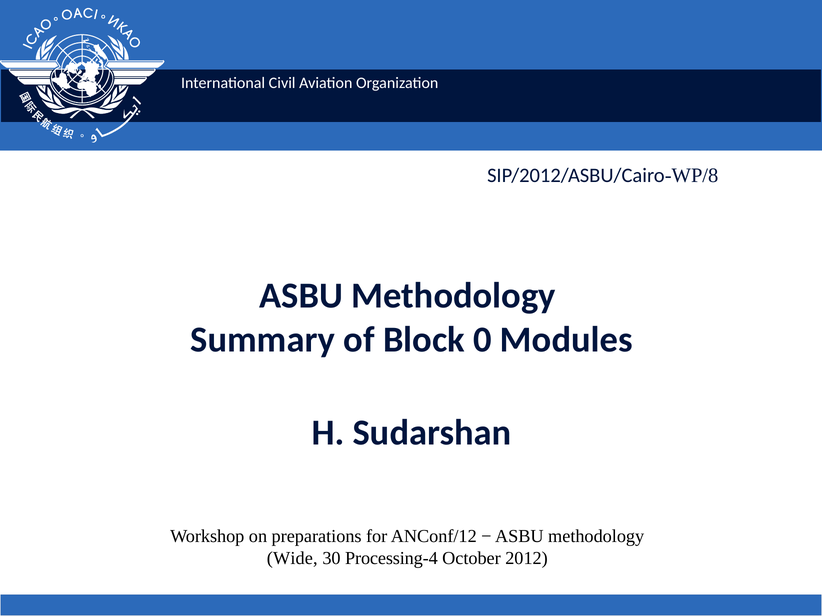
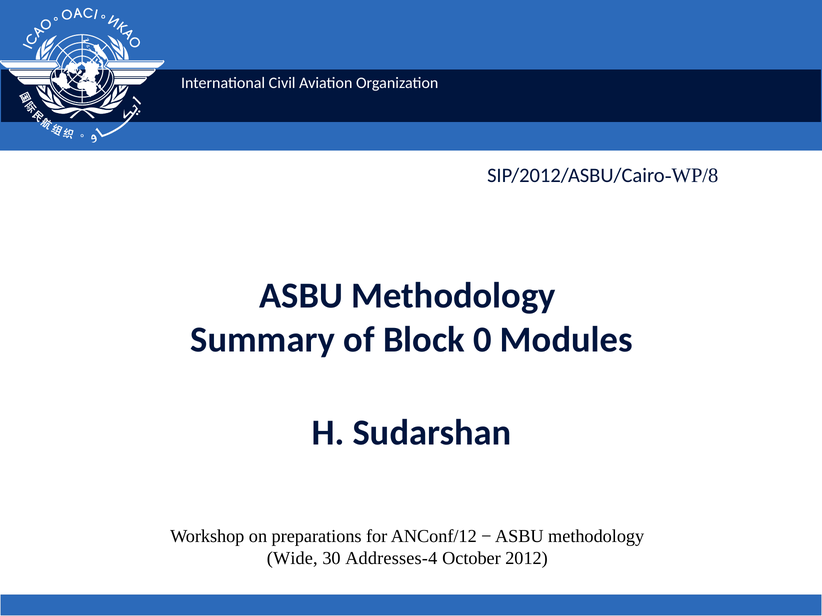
Processing-4: Processing-4 -> Addresses-4
